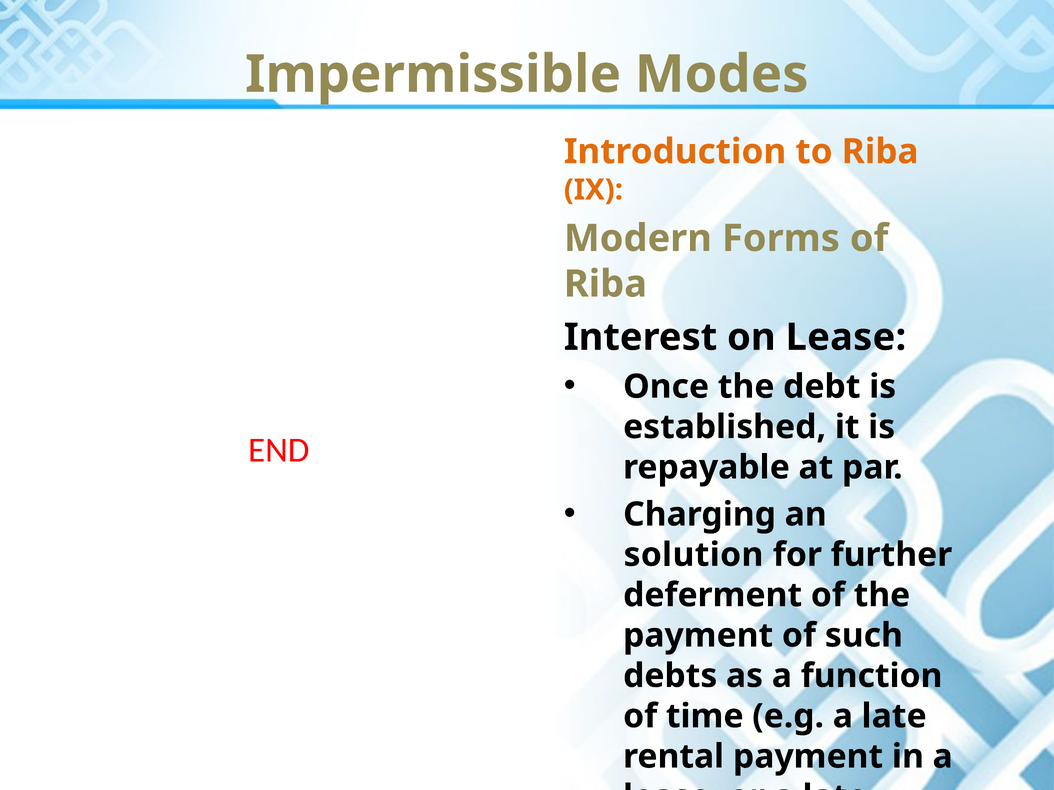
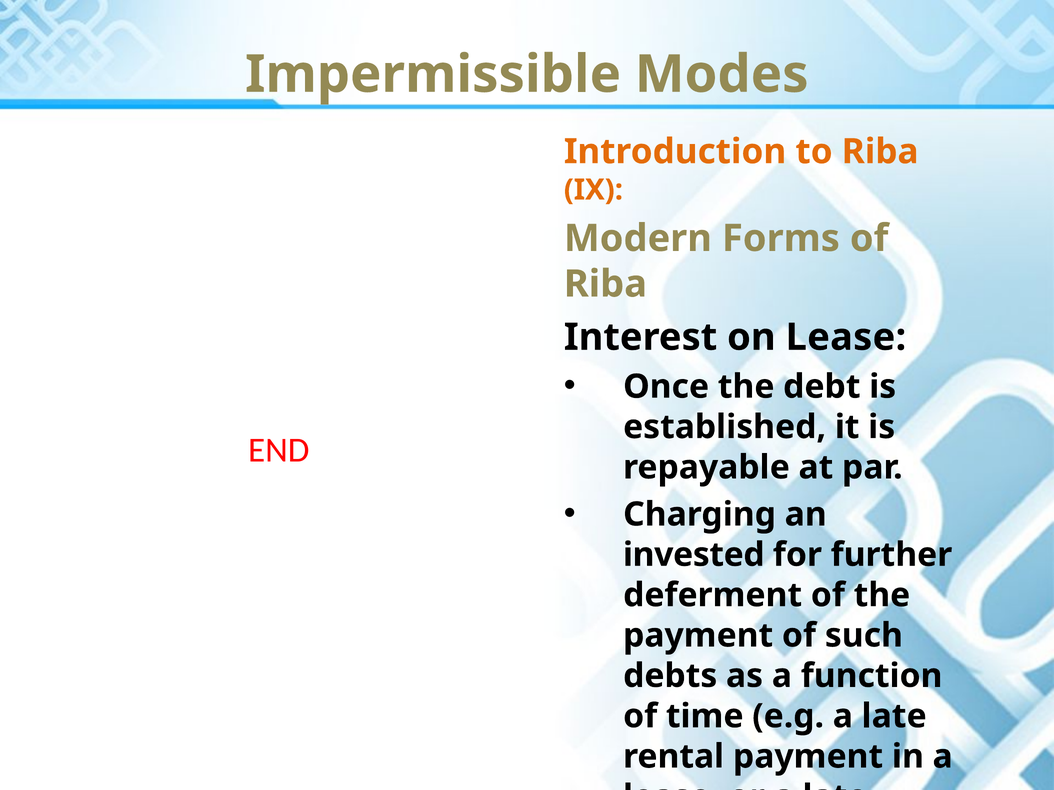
solution: solution -> invested
